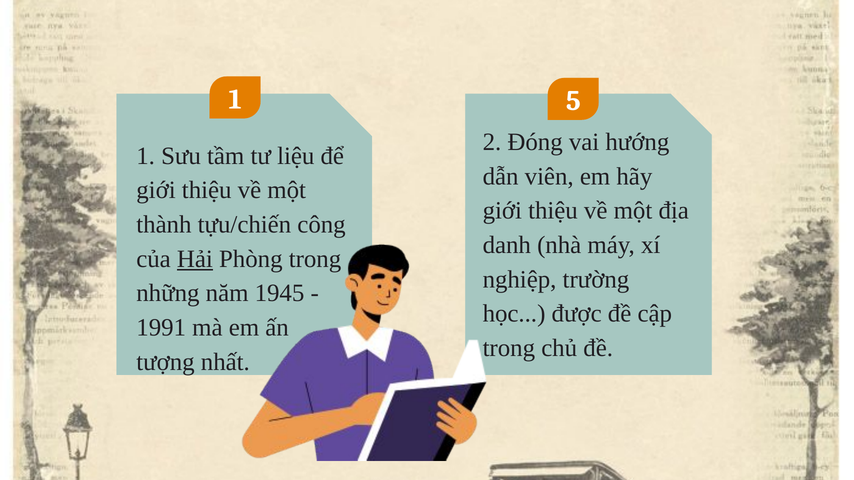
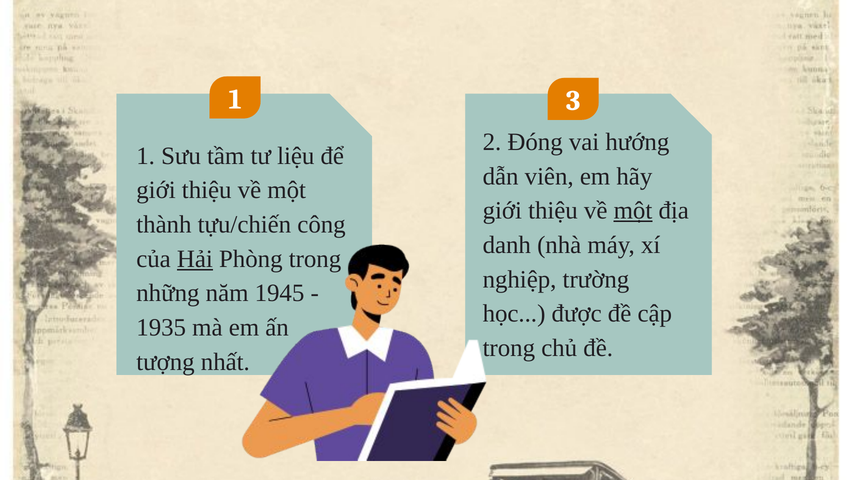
5: 5 -> 3
một at (633, 211) underline: none -> present
1991: 1991 -> 1935
